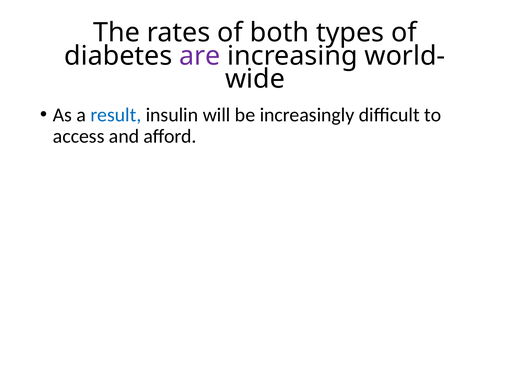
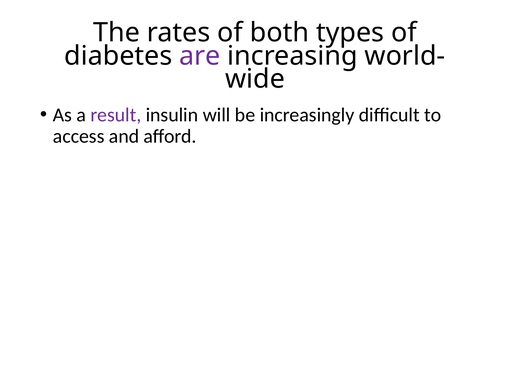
result colour: blue -> purple
